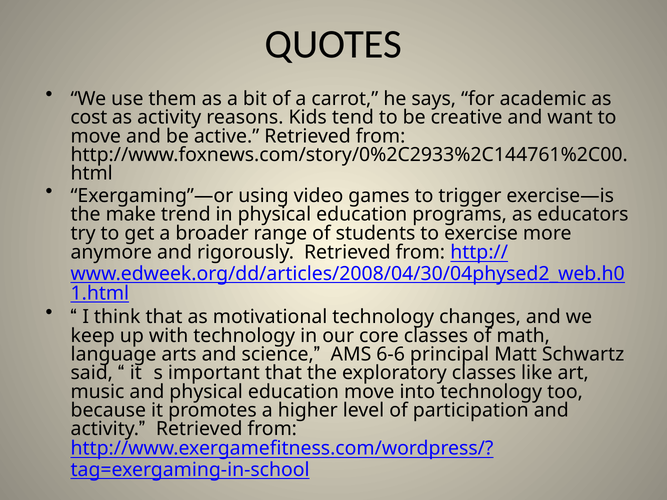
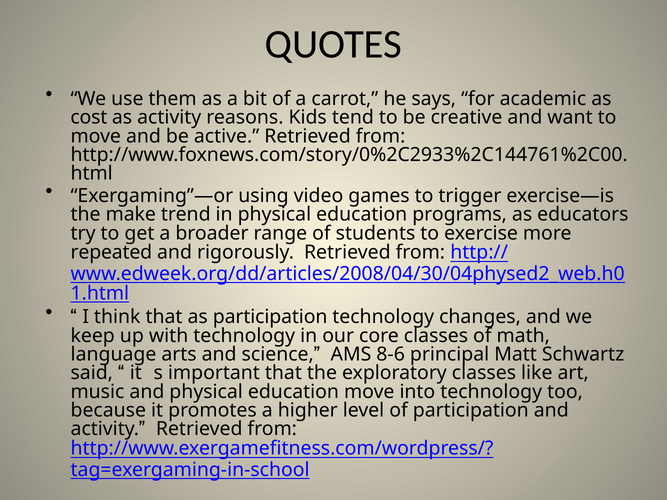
anymore: anymore -> repeated
as motivational: motivational -> participation
6-6: 6-6 -> 8-6
